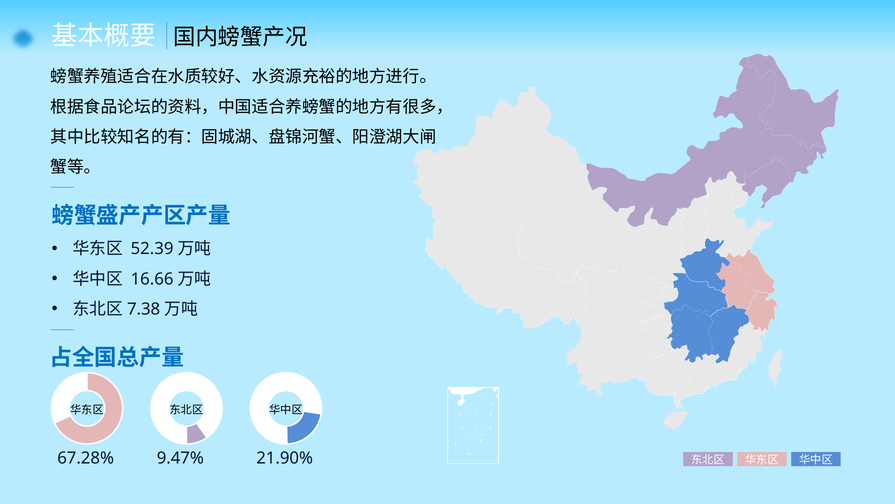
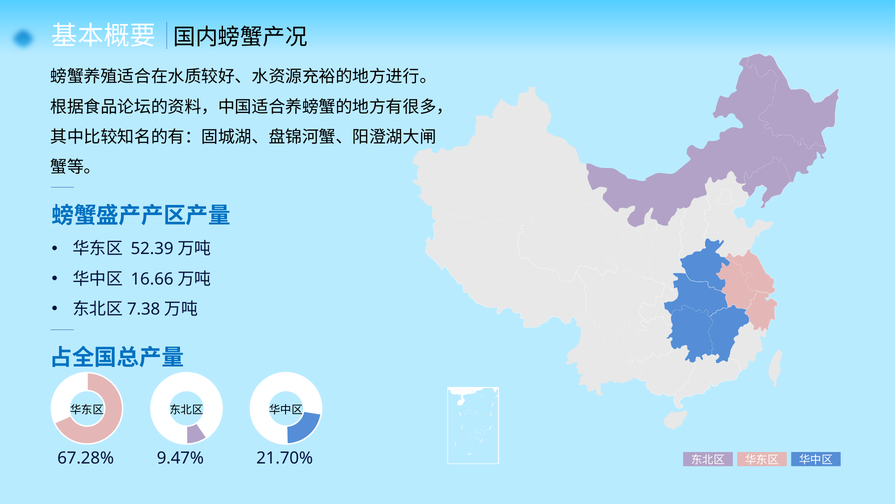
21.90%: 21.90% -> 21.70%
